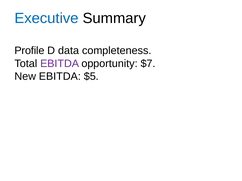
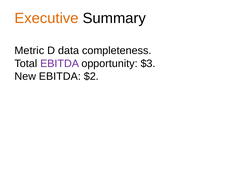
Executive colour: blue -> orange
Profile: Profile -> Metric
$7: $7 -> $3
$5: $5 -> $2
